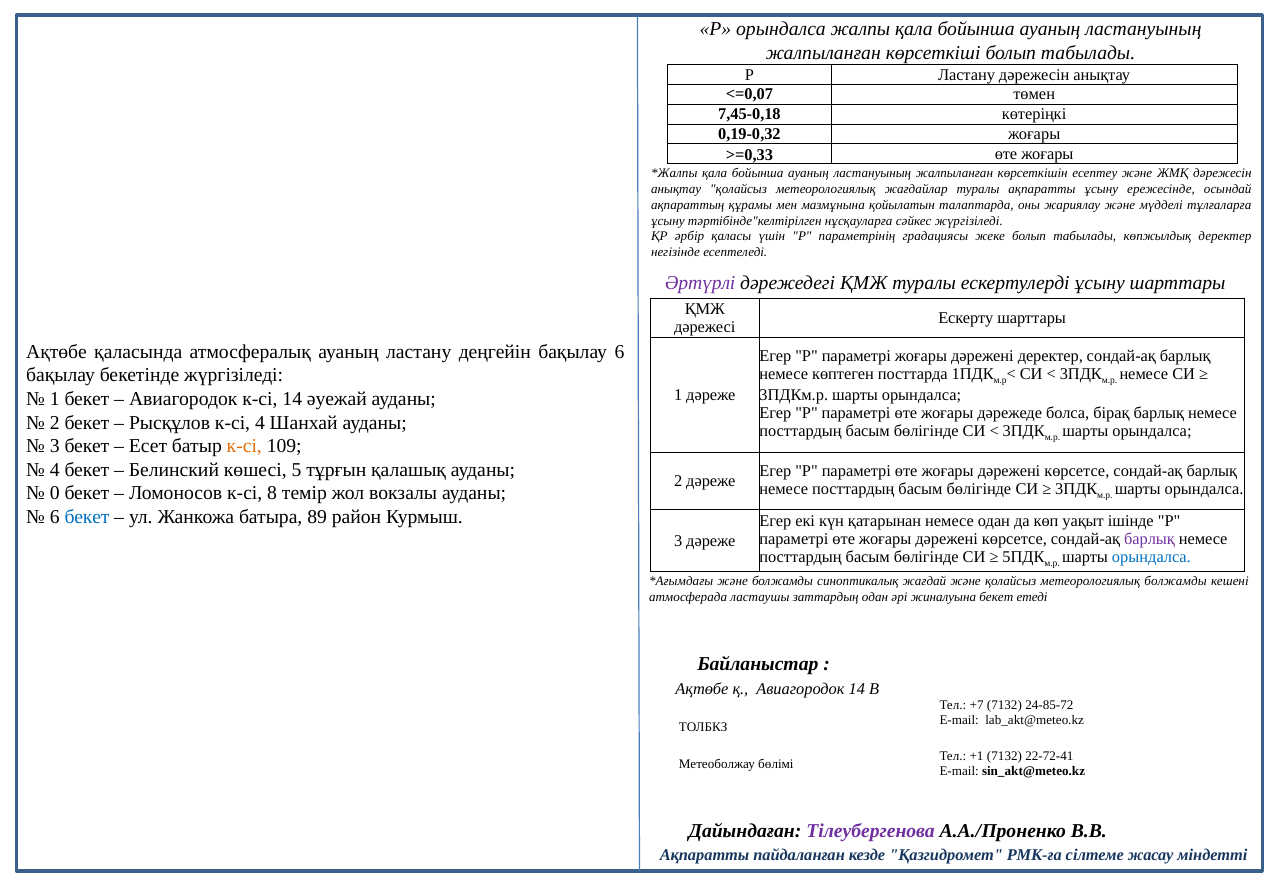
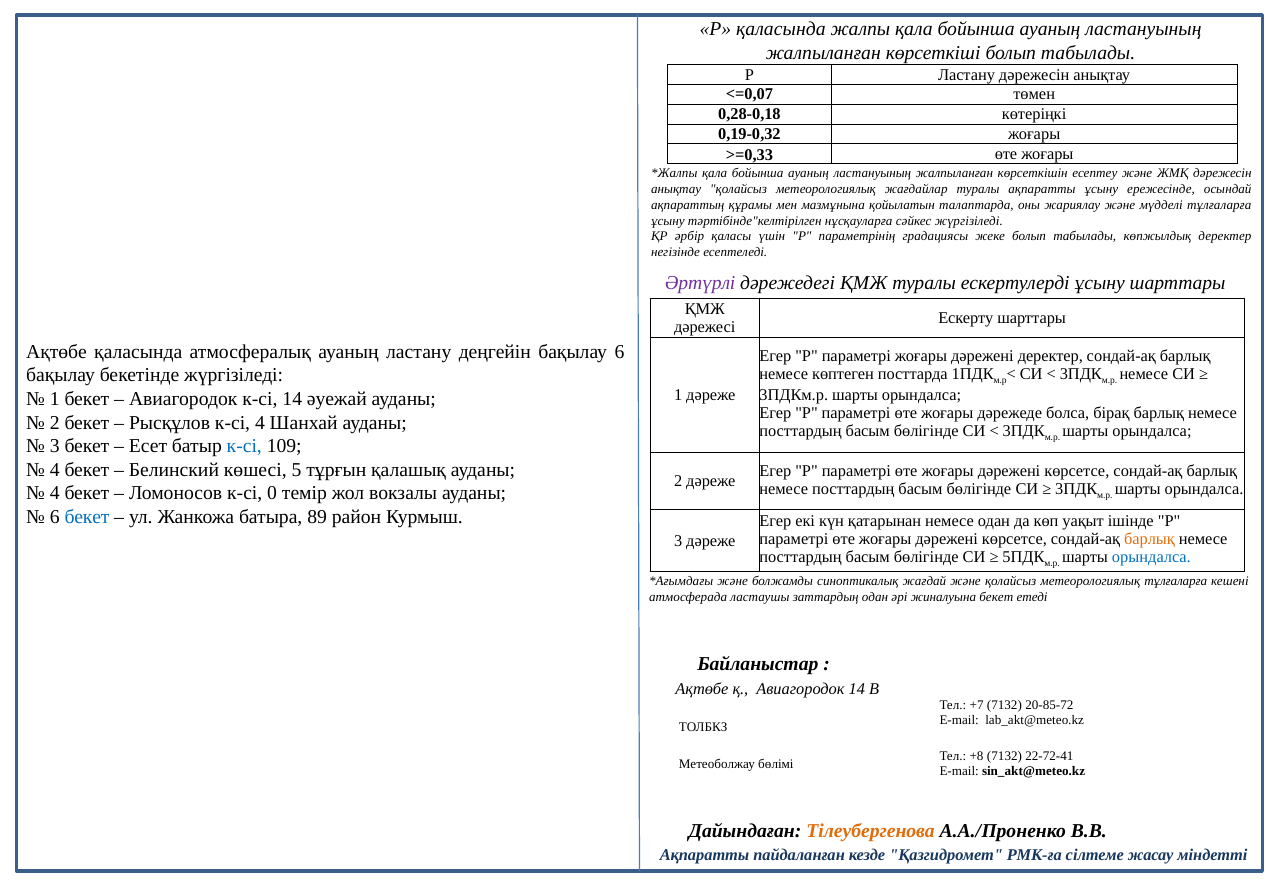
Р орындалса: орындалса -> қаласында
7,45-0,18: 7,45-0,18 -> 0,28-0,18
к-сі at (244, 446) colour: orange -> blue
0 at (55, 493): 0 -> 4
8: 8 -> 0
барлық at (1149, 539) colour: purple -> orange
метеорологиялық болжамды: болжамды -> тұлғаларға
24-85-72: 24-85-72 -> 20-85-72
+1: +1 -> +8
Тілеубергенова colour: purple -> orange
